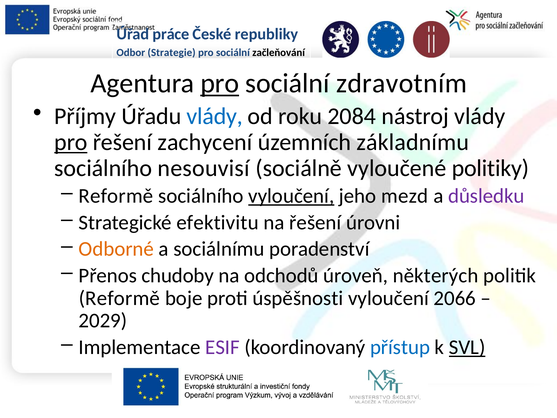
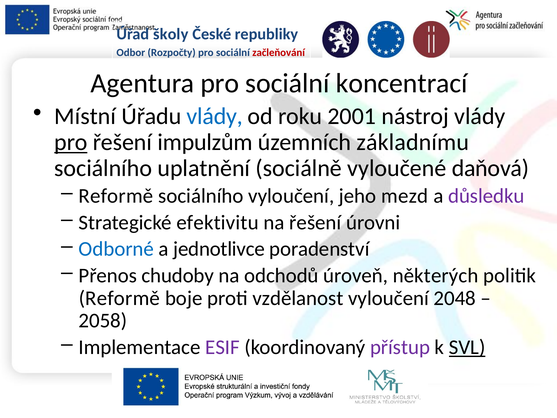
práce: práce -> školy
Strategie: Strategie -> Rozpočty
začleňování colour: black -> red
pro at (220, 83) underline: present -> none
zdravotním: zdravotním -> koncentrací
Příjmy: Příjmy -> Místní
2084: 2084 -> 2001
zachycení: zachycení -> impulzům
nesouvisí: nesouvisí -> uplatnění
politiky: politiky -> daňová
vyloučení at (291, 196) underline: present -> none
Odborné colour: orange -> blue
sociálnímu: sociálnímu -> jednotlivce
úspěšnosti: úspěšnosti -> vzdělanost
2066: 2066 -> 2048
2029: 2029 -> 2058
přístup colour: blue -> purple
